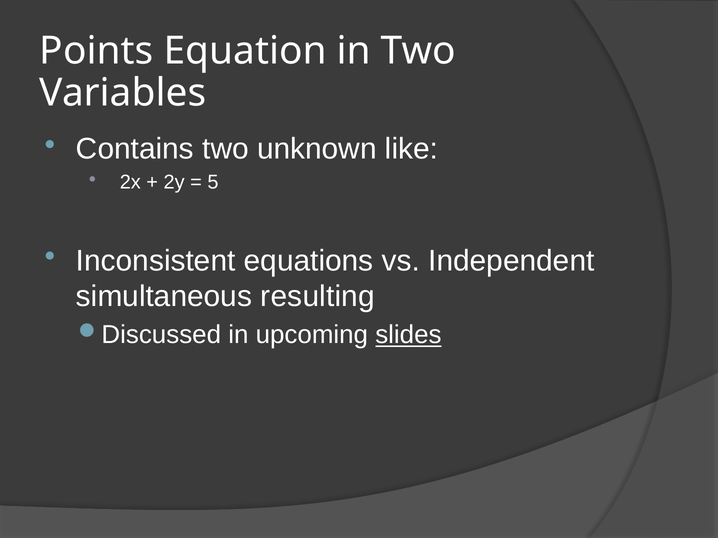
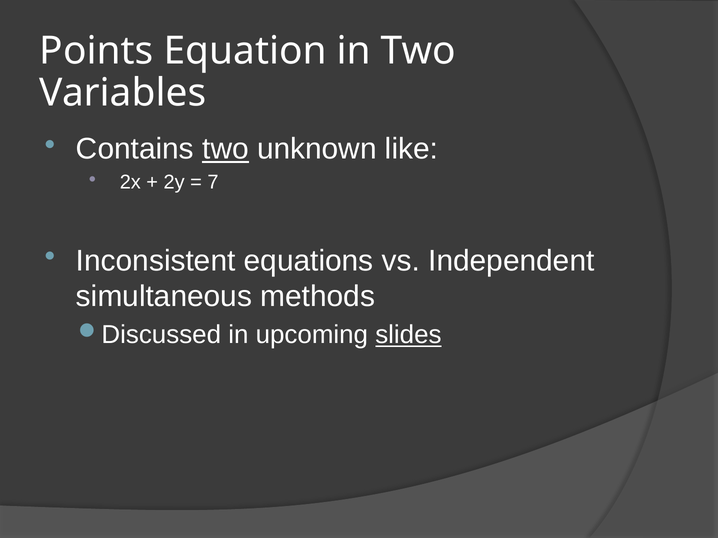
two at (225, 149) underline: none -> present
5: 5 -> 7
resulting: resulting -> methods
